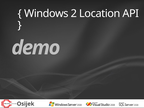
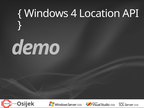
2: 2 -> 4
